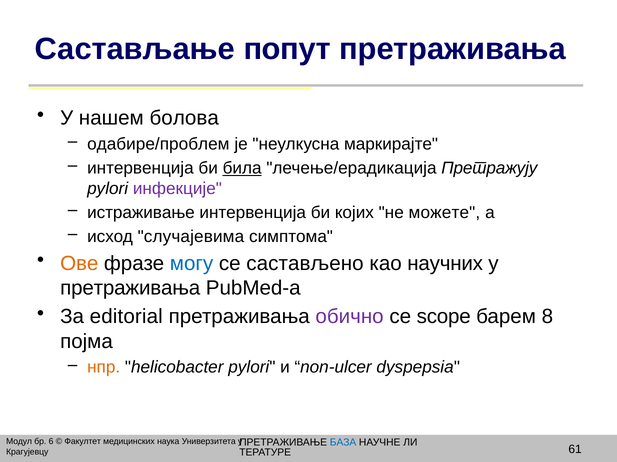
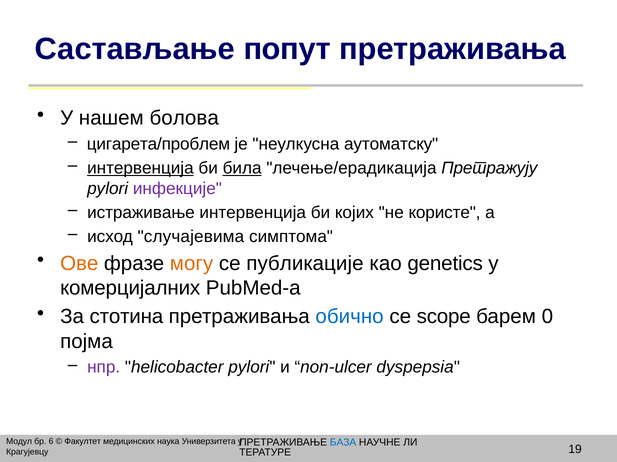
одабире/проблем: одабире/проблем -> цигарета/проблем
маркирајте: маркирајте -> аутоматску
интервенција at (140, 168) underline: none -> present
можете: можете -> користе
могу colour: blue -> orange
састављено: састављено -> публикације
научних: научних -> genetics
претраживања at (130, 288): претраживања -> комерцијалних
editorial: editorial -> стотина
обично colour: purple -> blue
8: 8 -> 0
нпр colour: orange -> purple
61: 61 -> 19
